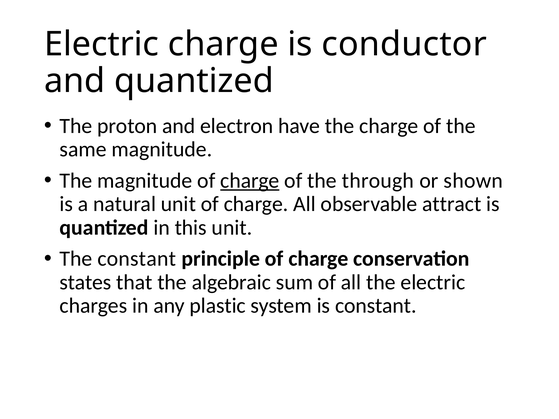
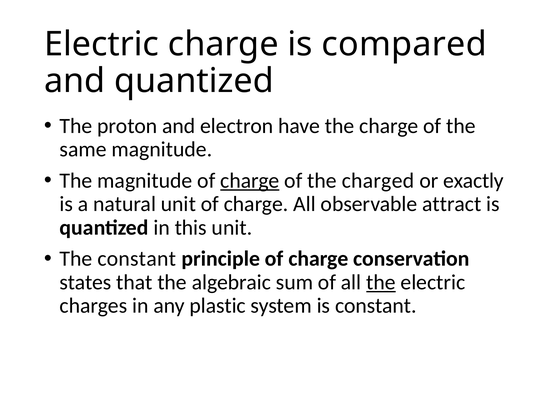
conductor: conductor -> compared
through: through -> charged
shown: shown -> exactly
the at (381, 282) underline: none -> present
